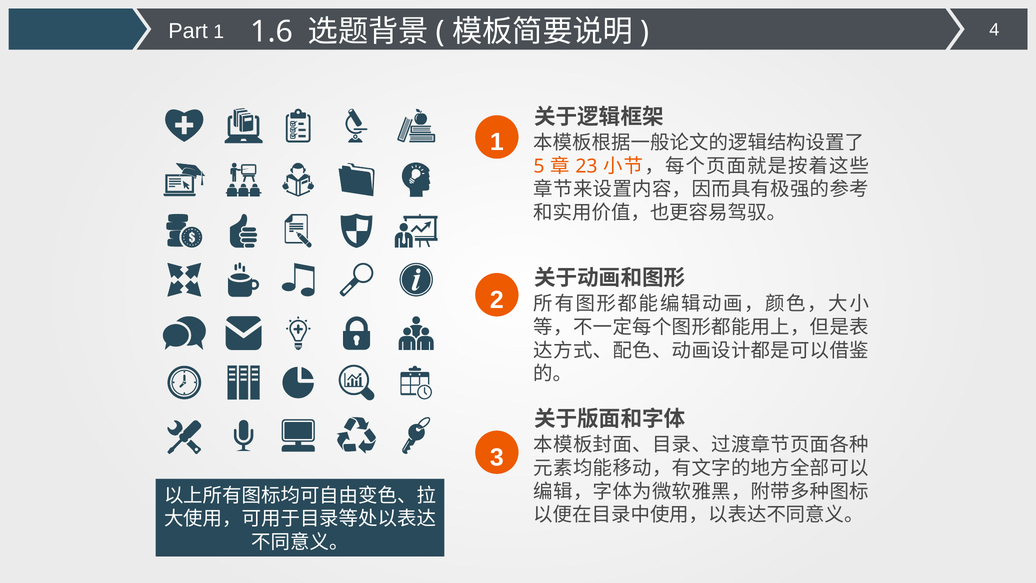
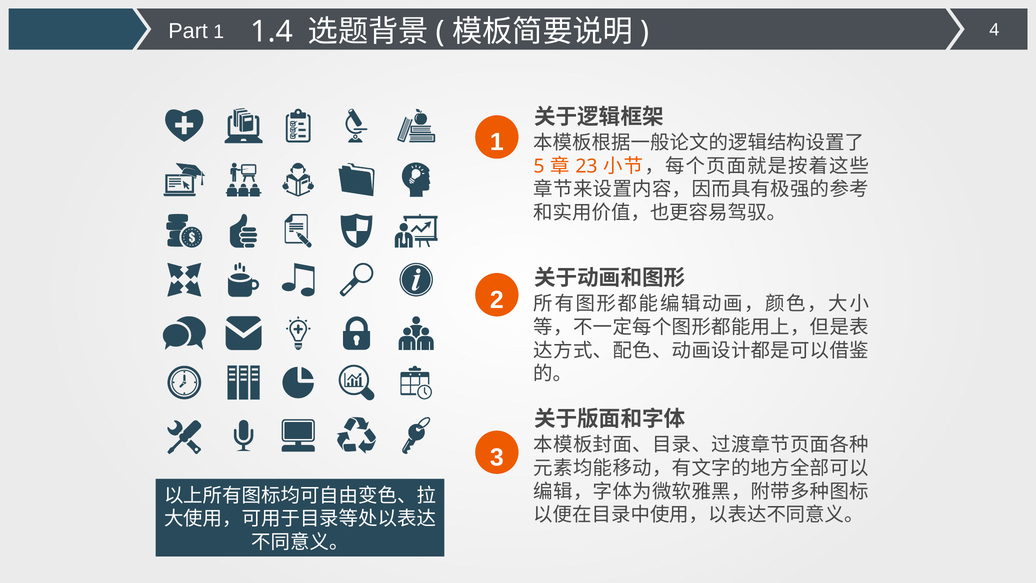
1.6: 1.6 -> 1.4
